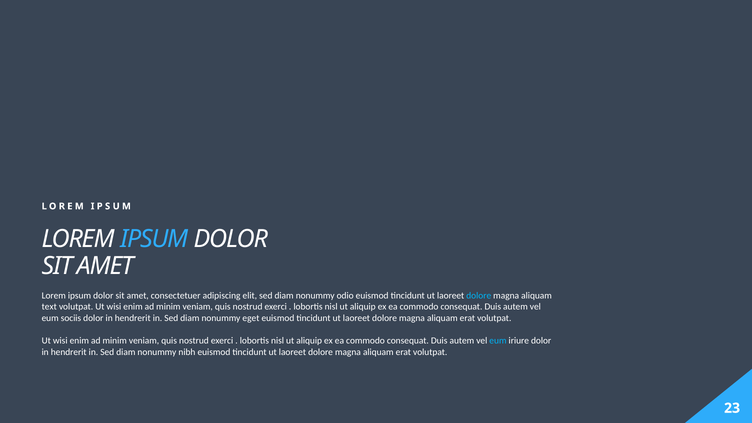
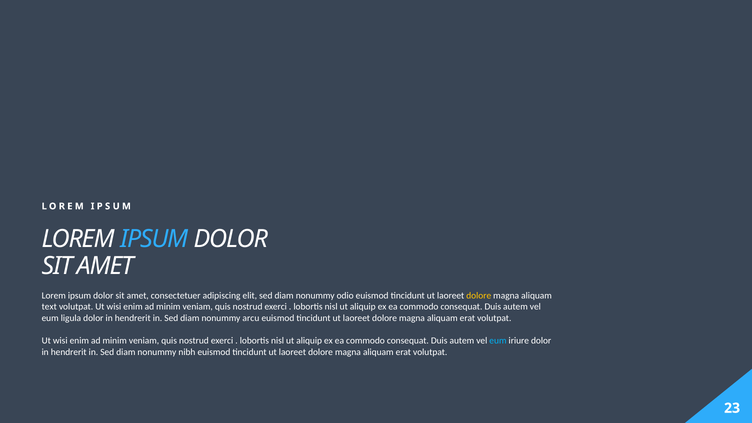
dolore at (479, 296) colour: light blue -> yellow
sociis: sociis -> ligula
eget: eget -> arcu
